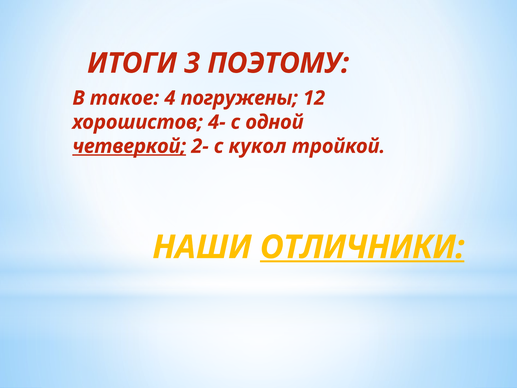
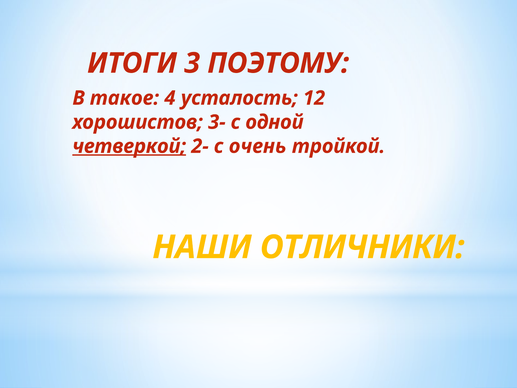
погружены: погружены -> усталость
4-: 4- -> 3-
кукол: кукол -> очень
ОТЛИЧНИКИ underline: present -> none
